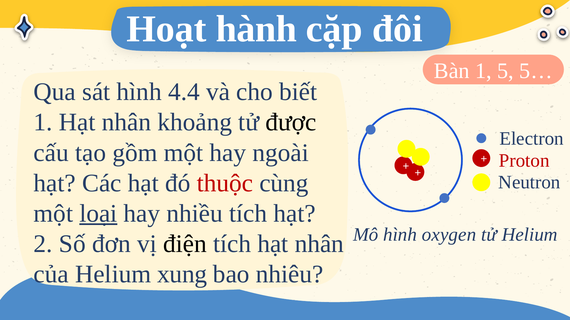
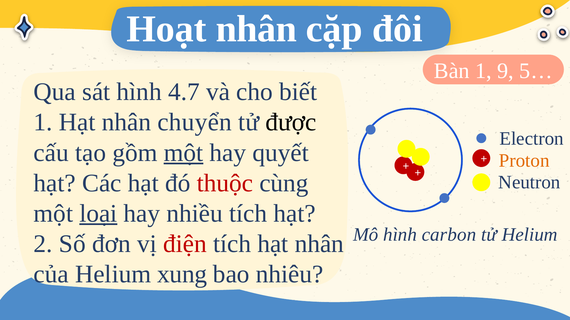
Hoạt hành: hành -> nhân
5: 5 -> 9
4.4: 4.4 -> 4.7
khoảng: khoảng -> chuyển
một at (183, 153) underline: none -> present
ngoài: ngoài -> quyết
Proton colour: red -> orange
oxygen: oxygen -> carbon
điện colour: black -> red
